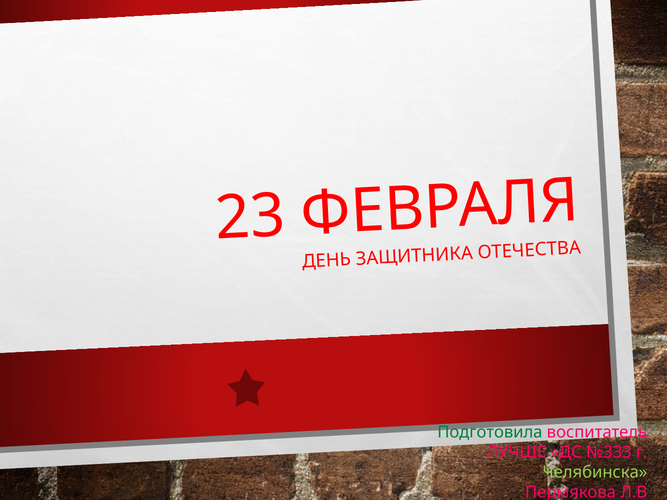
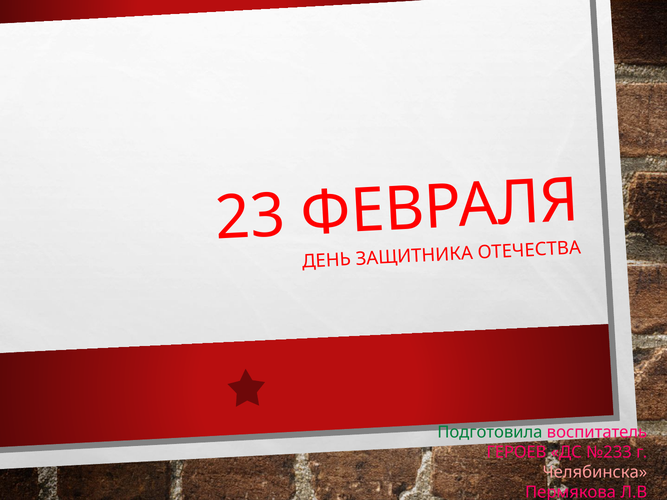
ЛУЧШЕ: ЛУЧШЕ -> ГЕРОЕВ
№333: №333 -> №233
Челябинска colour: light green -> pink
